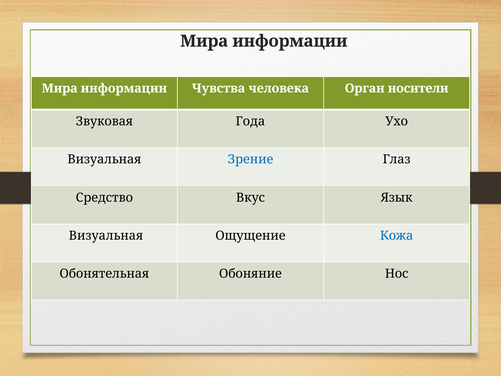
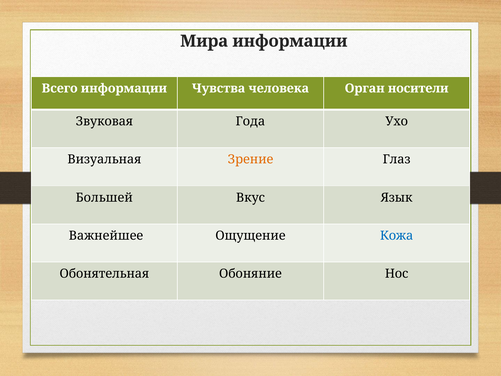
Мира at (60, 88): Мира -> Всего
Зрение colour: blue -> orange
Средство: Средство -> Большей
Визуальная at (106, 236): Визуальная -> Важнейшее
